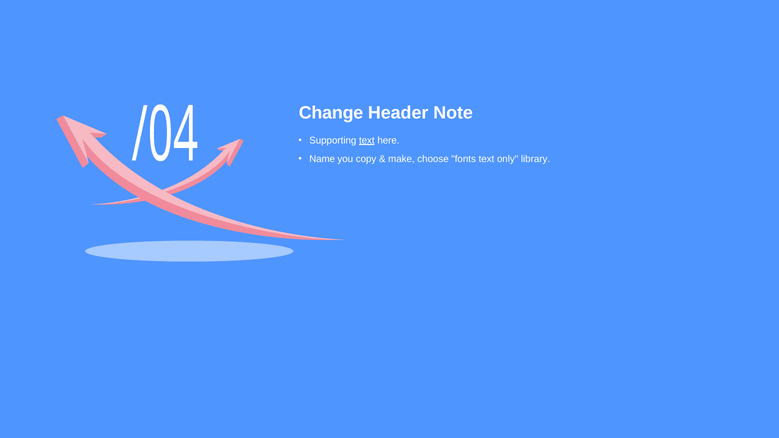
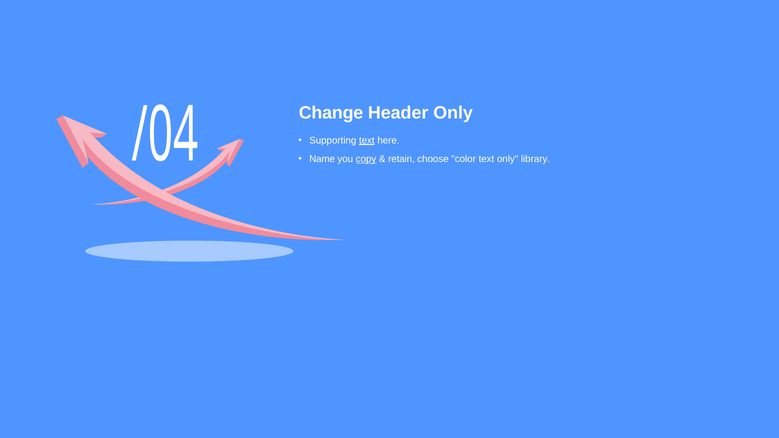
Header Note: Note -> Only
copy underline: none -> present
make: make -> retain
fonts: fonts -> color
